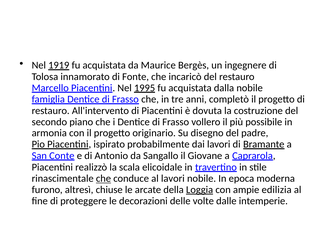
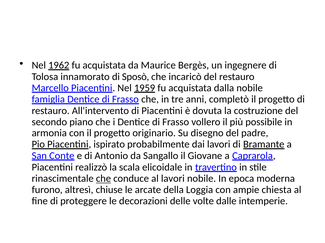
1919: 1919 -> 1962
Fonte: Fonte -> Sposò
1995: 1995 -> 1959
Loggia underline: present -> none
edilizia: edilizia -> chiesta
